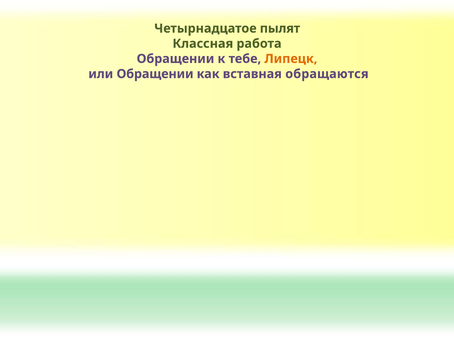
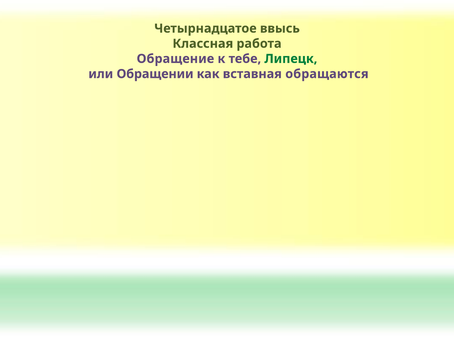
пылят: пылят -> ввысь
Обращении at (175, 59): Обращении -> Обращение
Липецк colour: orange -> green
